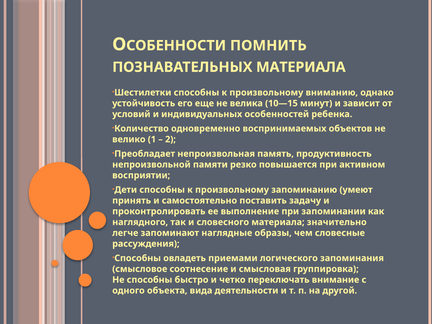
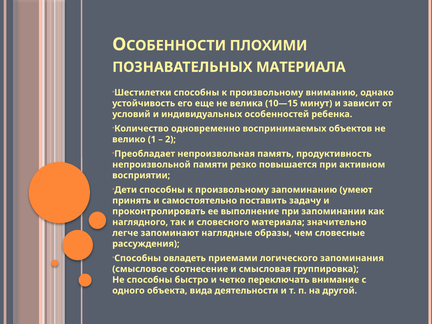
ПОМНИТЬ: ПОМНИТЬ -> ПЛОХИМИ
